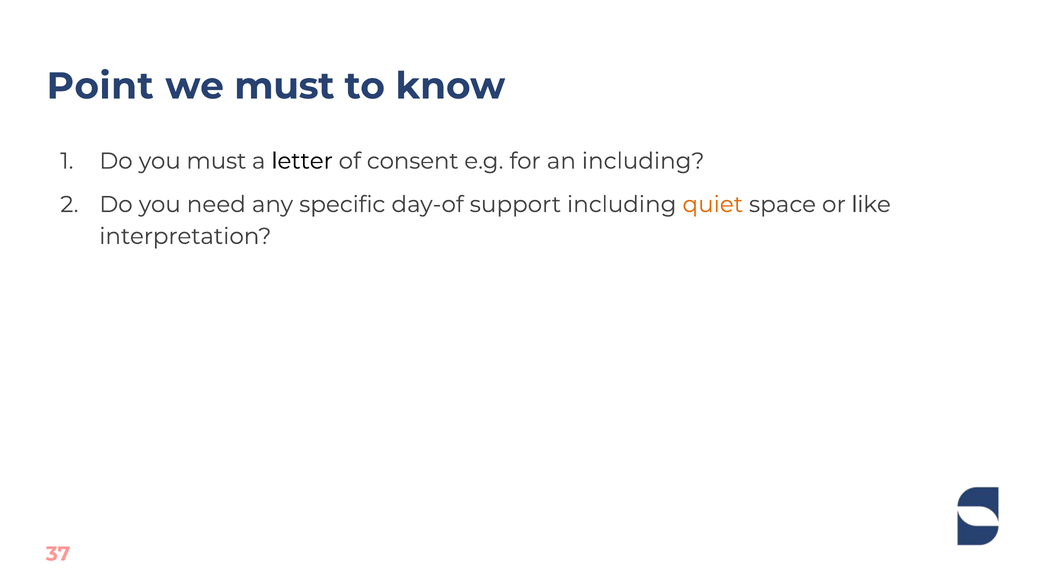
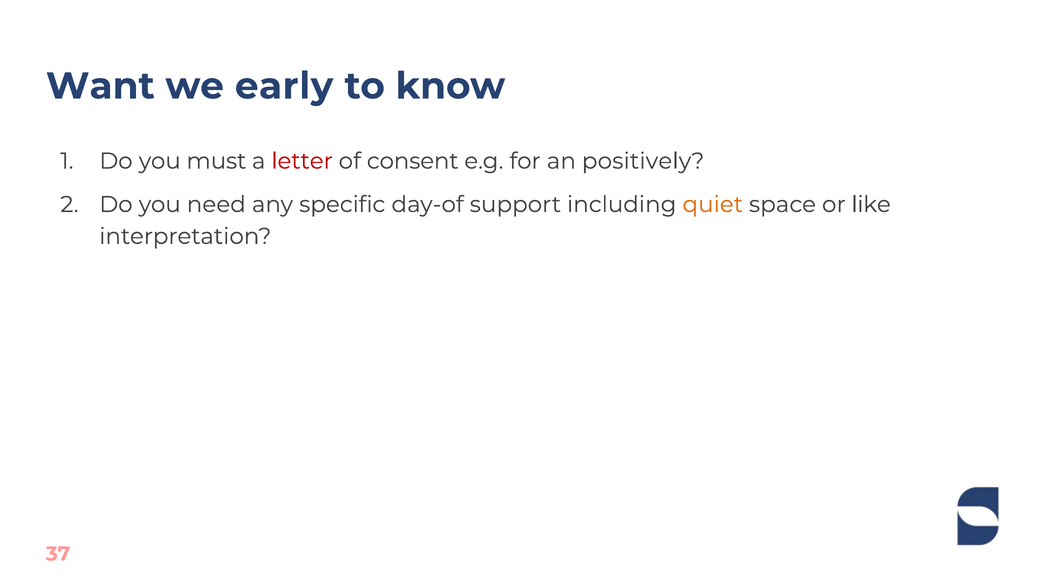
Point: Point -> Want
we must: must -> early
letter colour: black -> red
an including: including -> positively
